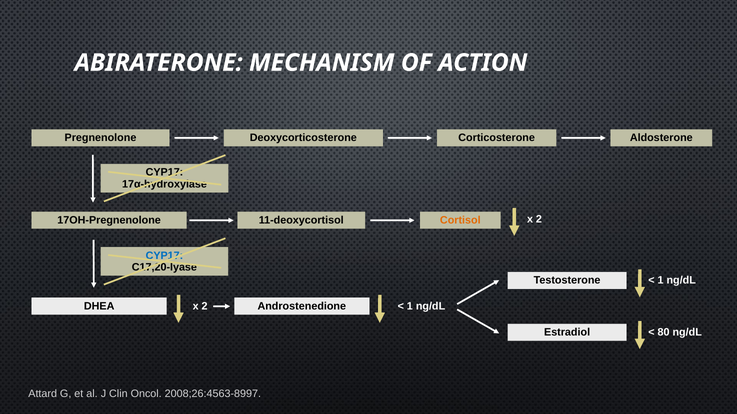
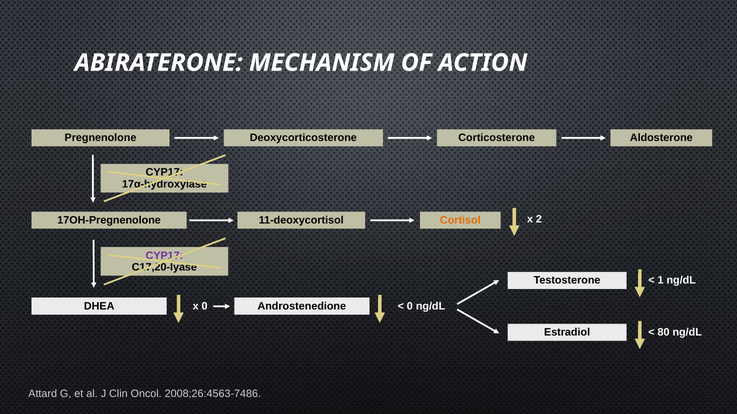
CYP17 at (164, 256) colour: blue -> purple
2 at (205, 307): 2 -> 0
1 at (410, 307): 1 -> 0
2008;26:4563-8997: 2008;26:4563-8997 -> 2008;26:4563-7486
